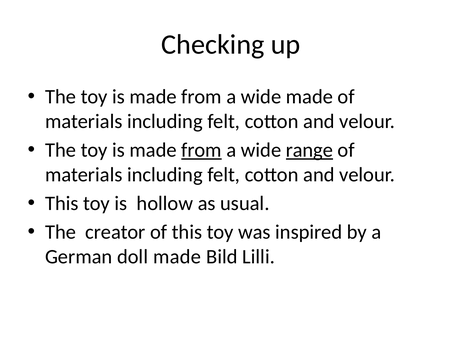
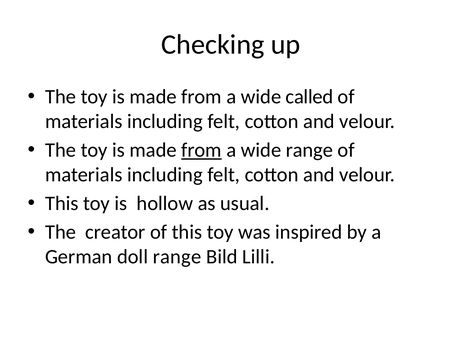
wide made: made -> called
range at (309, 150) underline: present -> none
doll made: made -> range
